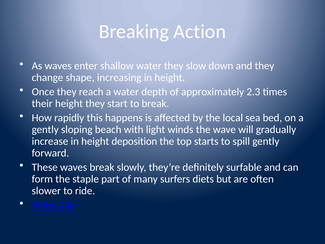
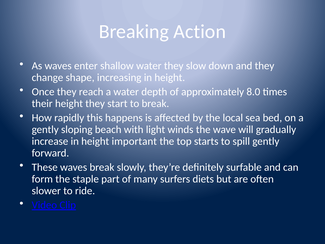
2.3: 2.3 -> 8.0
deposition: deposition -> important
